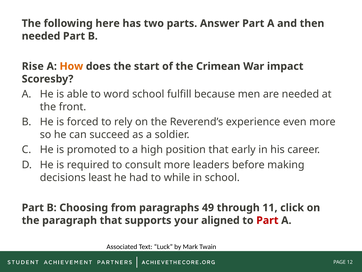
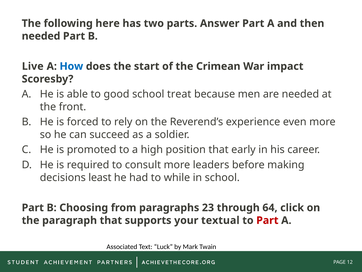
Rise: Rise -> Live
How colour: orange -> blue
word: word -> good
fulfill: fulfill -> treat
49: 49 -> 23
11: 11 -> 64
aligned: aligned -> textual
